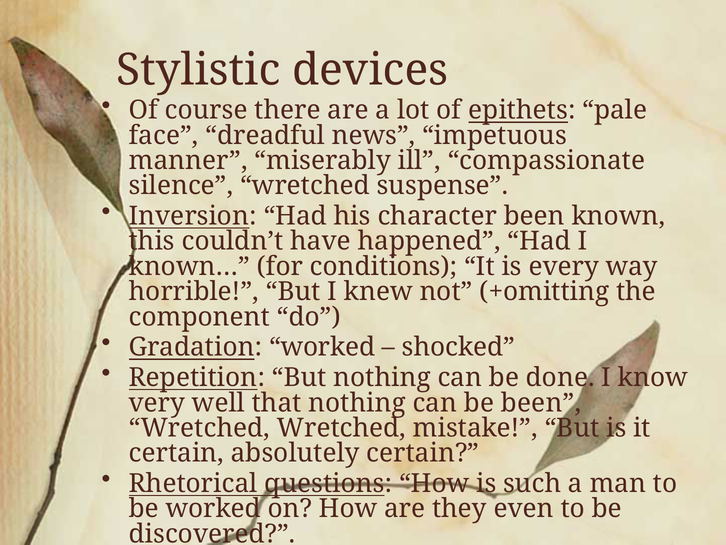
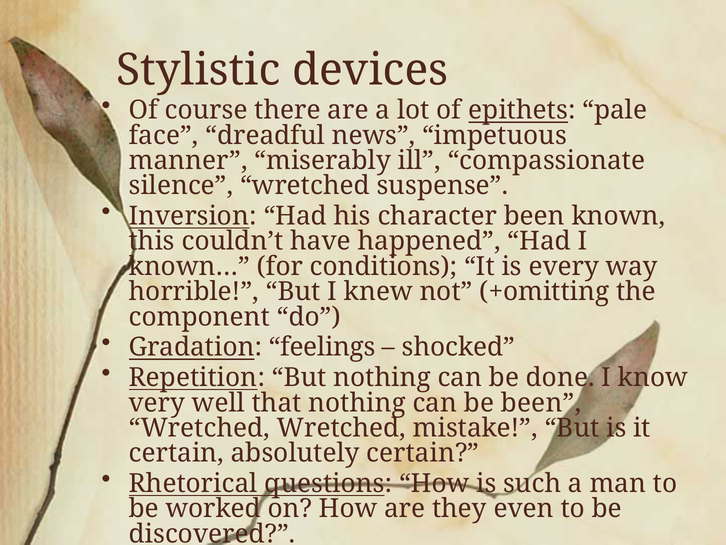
Gradation worked: worked -> feelings
